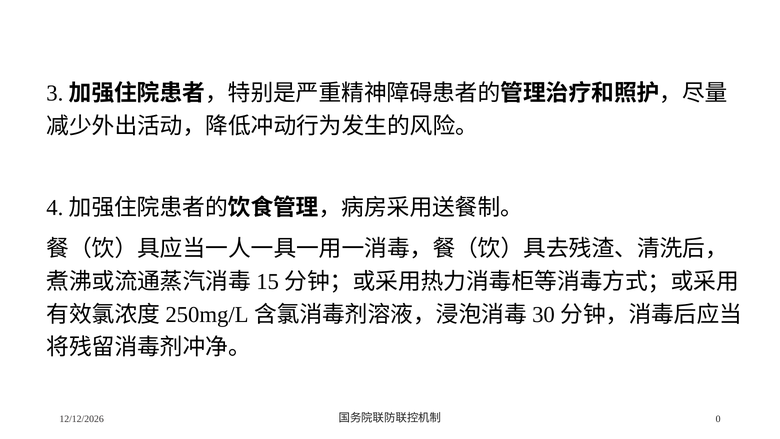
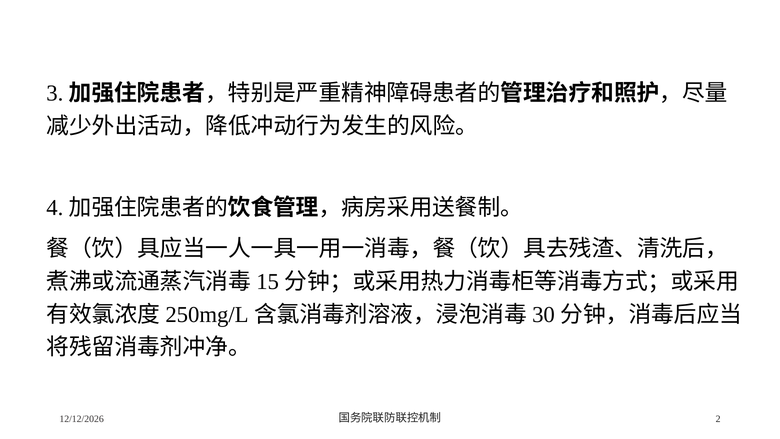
0: 0 -> 2
